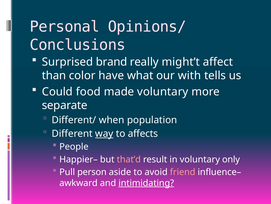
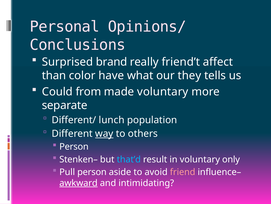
might’t: might’t -> friend’t
with: with -> they
food: food -> from
when: when -> lunch
affects: affects -> others
People at (74, 146): People -> Person
Happier–: Happier– -> Stenken–
that’d colour: pink -> light blue
awkward underline: none -> present
intimidating underline: present -> none
